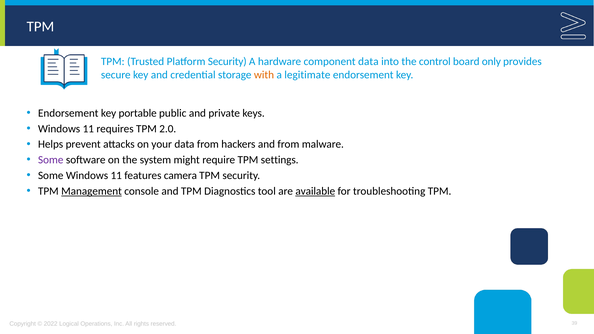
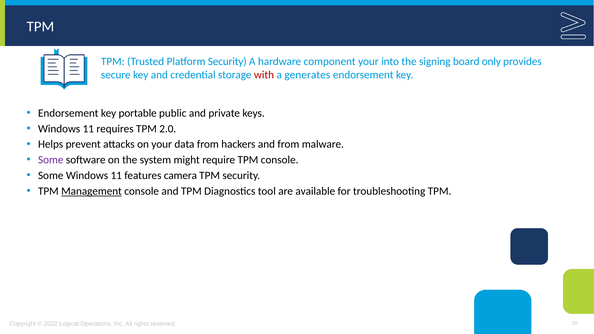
component data: data -> your
control: control -> signing
with colour: orange -> red
legitimate: legitimate -> generates
TPM settings: settings -> console
available underline: present -> none
